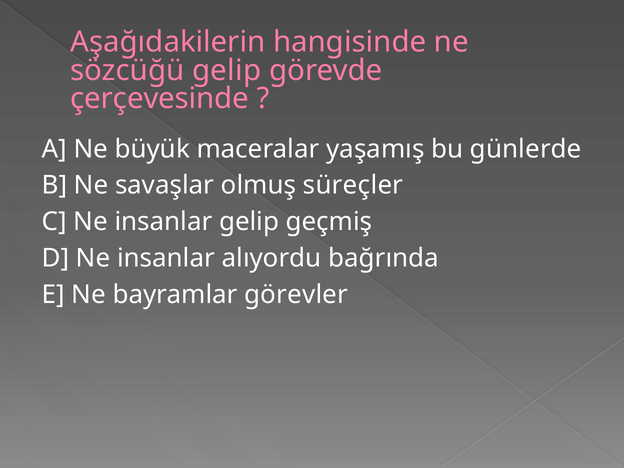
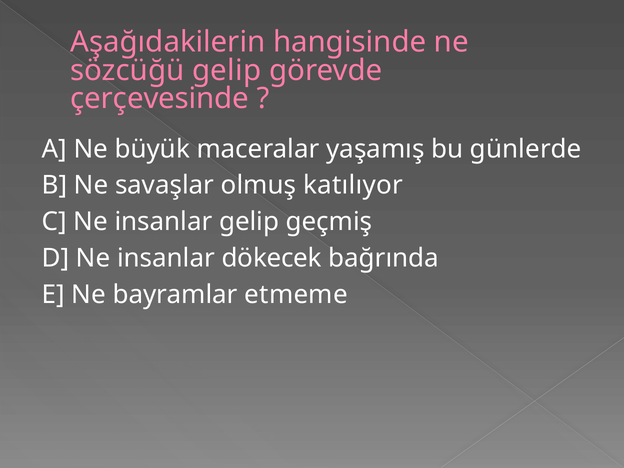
süreçler: süreçler -> katılıyor
alıyordu: alıyordu -> dökecek
görevler: görevler -> etmeme
